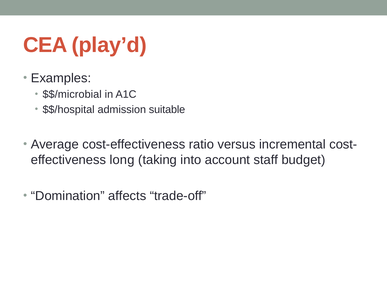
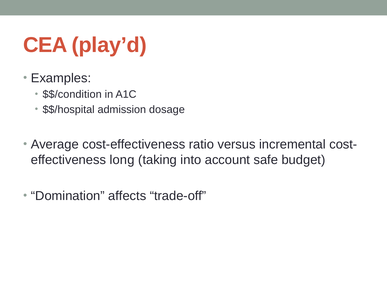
$$/microbial: $$/microbial -> $$/condition
suitable: suitable -> dosage
staff: staff -> safe
